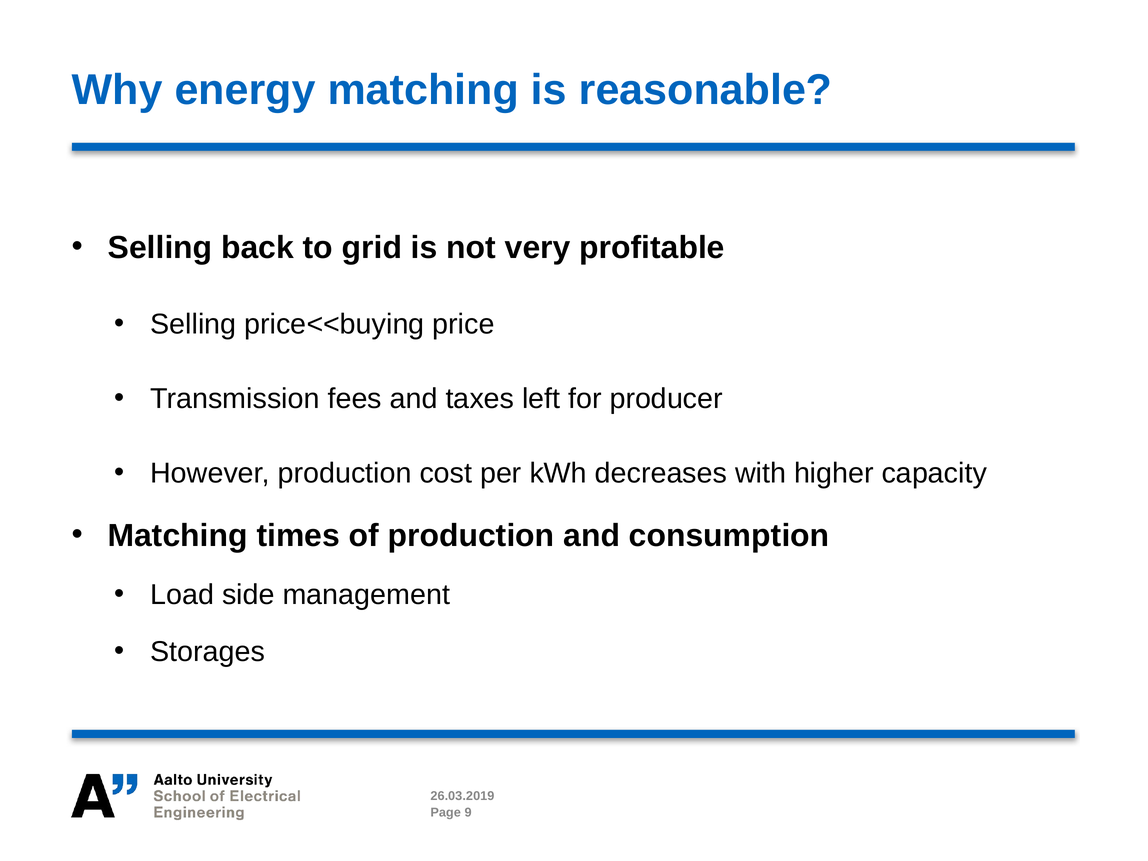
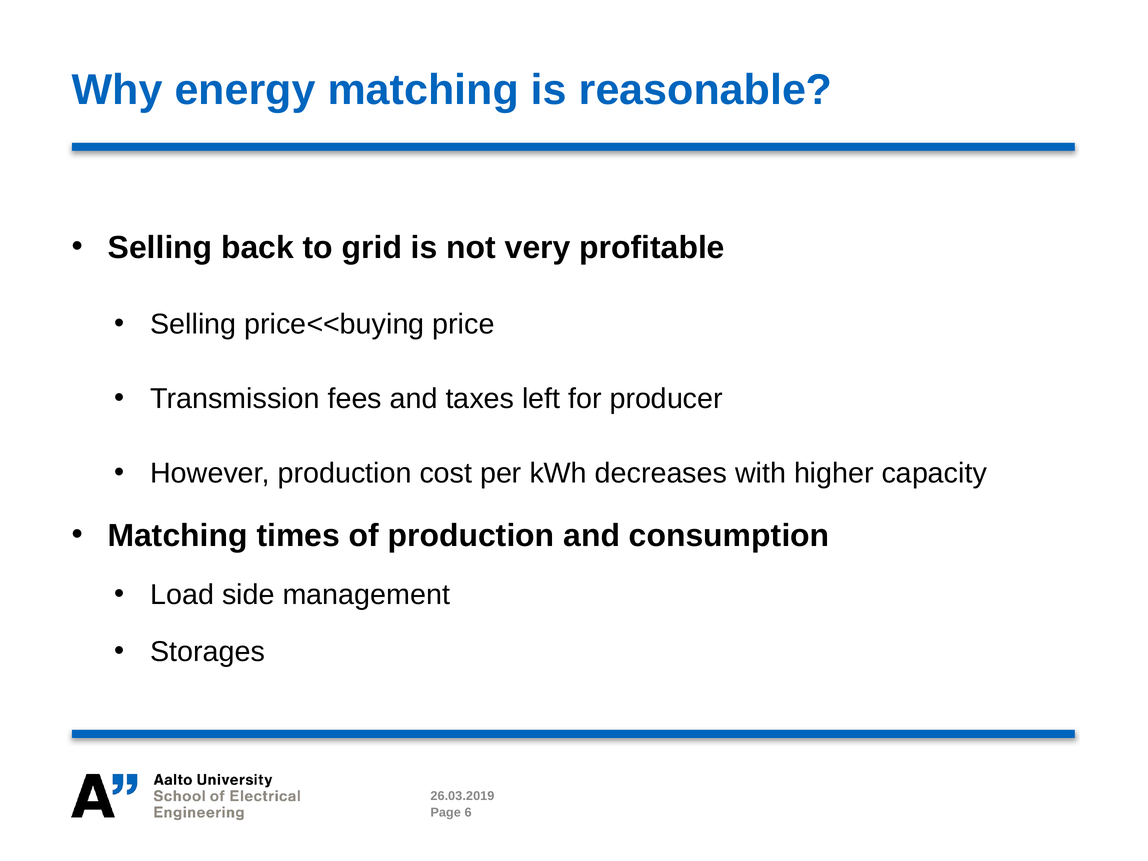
9: 9 -> 6
